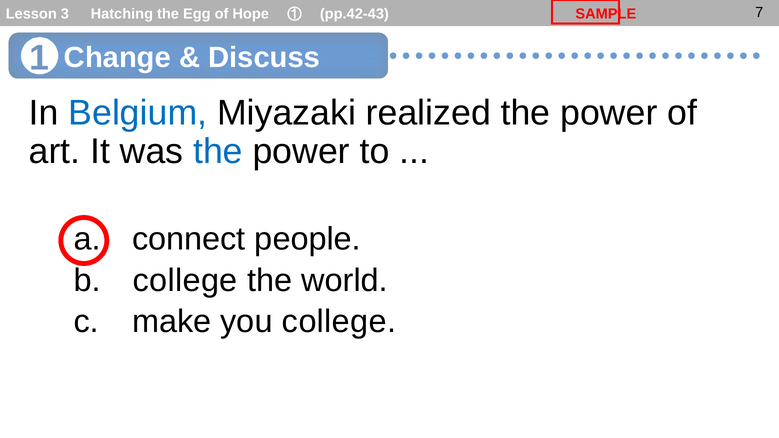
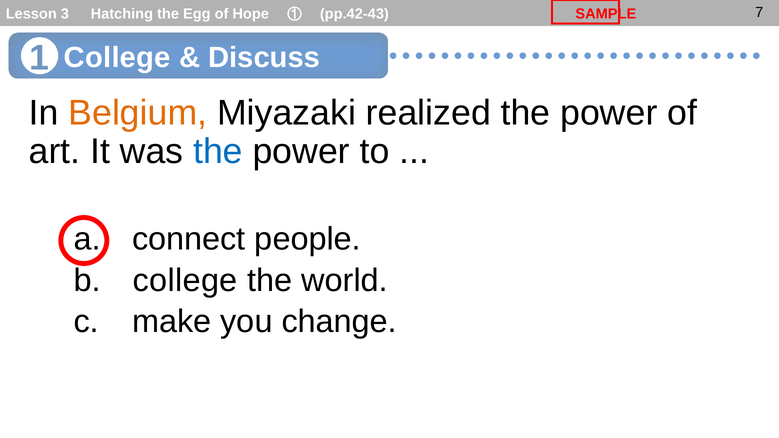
1 Change: Change -> College
Belgium colour: blue -> orange
you college: college -> change
